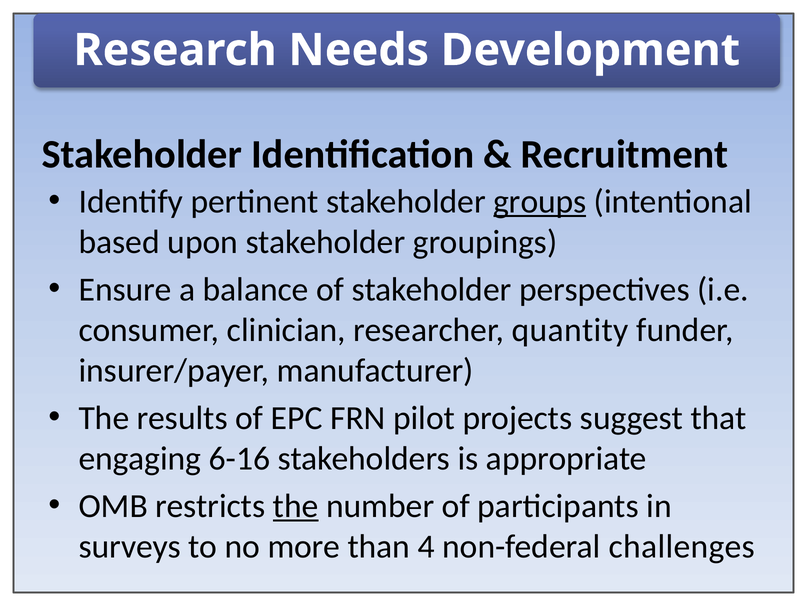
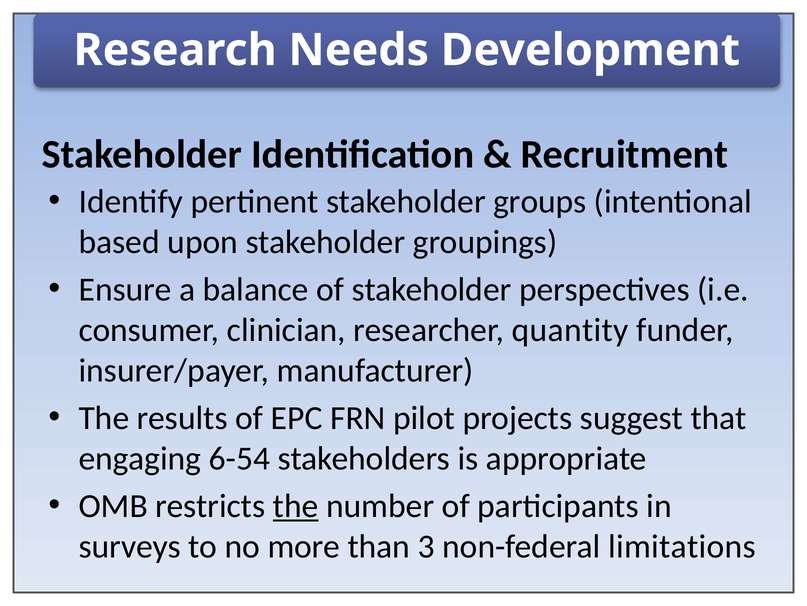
groups underline: present -> none
6-16: 6-16 -> 6-54
4: 4 -> 3
challenges: challenges -> limitations
